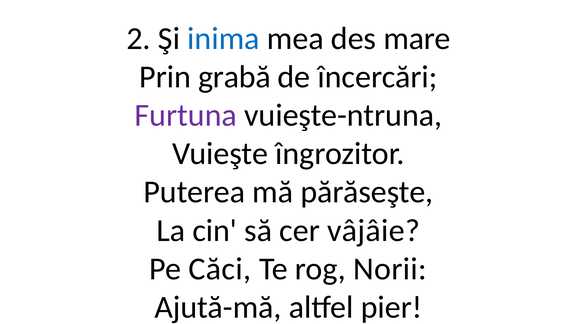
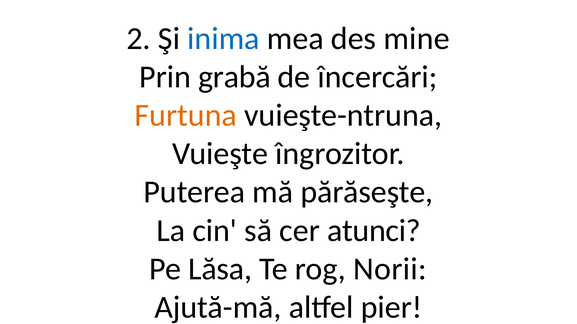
mare: mare -> mine
Furtuna colour: purple -> orange
vâjâie: vâjâie -> atunci
Căci: Căci -> Lăsa
